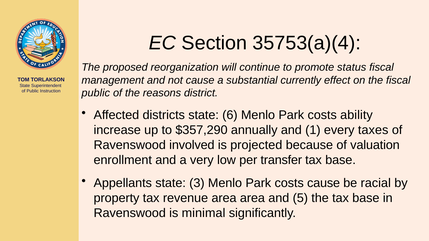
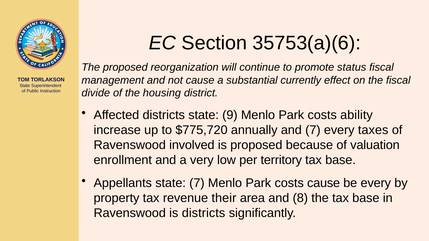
35753(a)(4: 35753(a)(4 -> 35753(a)(6
public at (96, 93): public -> divide
reasons: reasons -> housing
6: 6 -> 9
$357,290: $357,290 -> $775,720
and 1: 1 -> 7
is projected: projected -> proposed
transfer: transfer -> territory
state 3: 3 -> 7
be racial: racial -> every
revenue area: area -> their
5: 5 -> 8
is minimal: minimal -> districts
